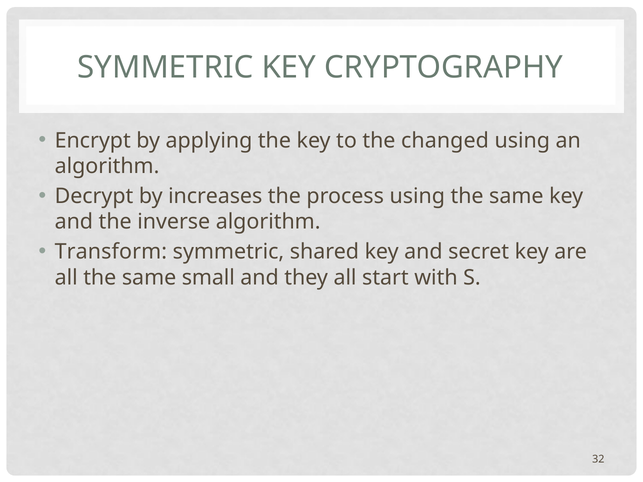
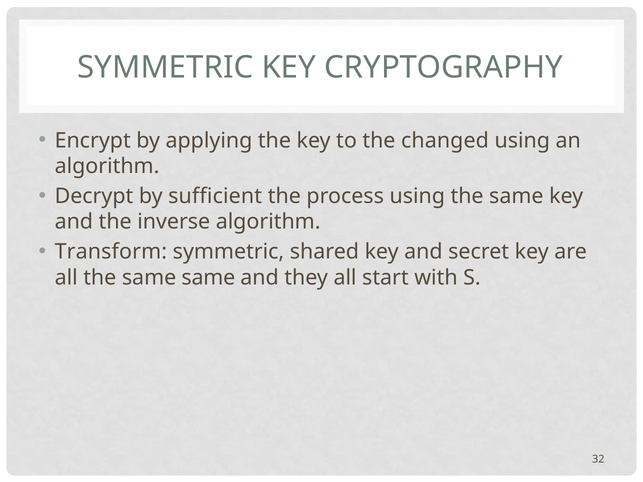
increases: increases -> sufficient
same small: small -> same
